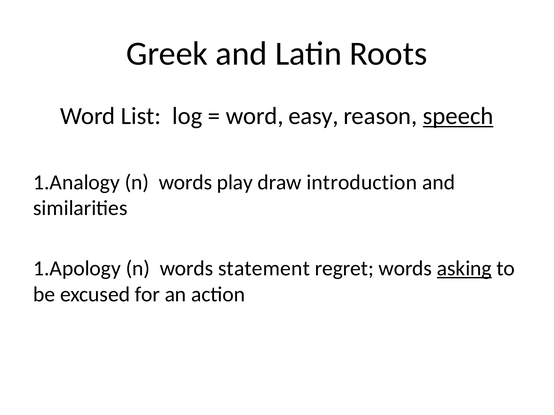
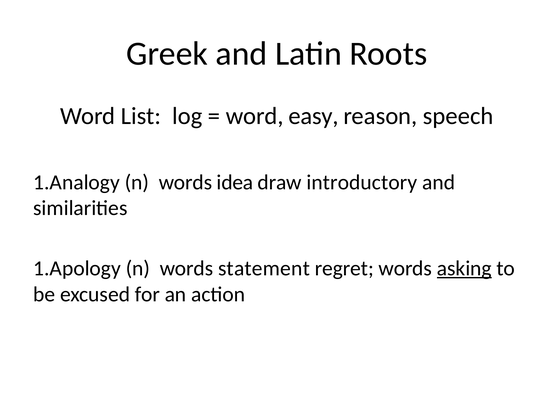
speech underline: present -> none
play: play -> idea
introduction: introduction -> introductory
